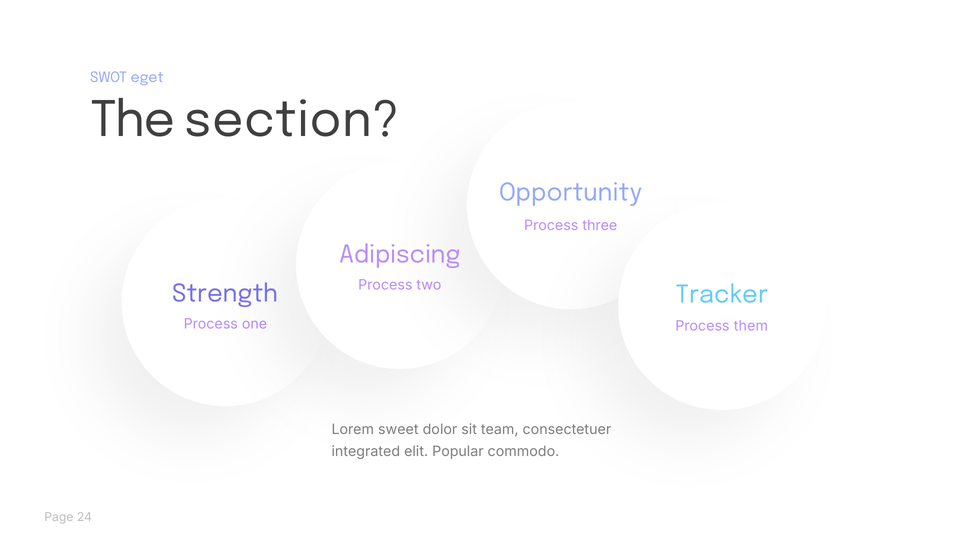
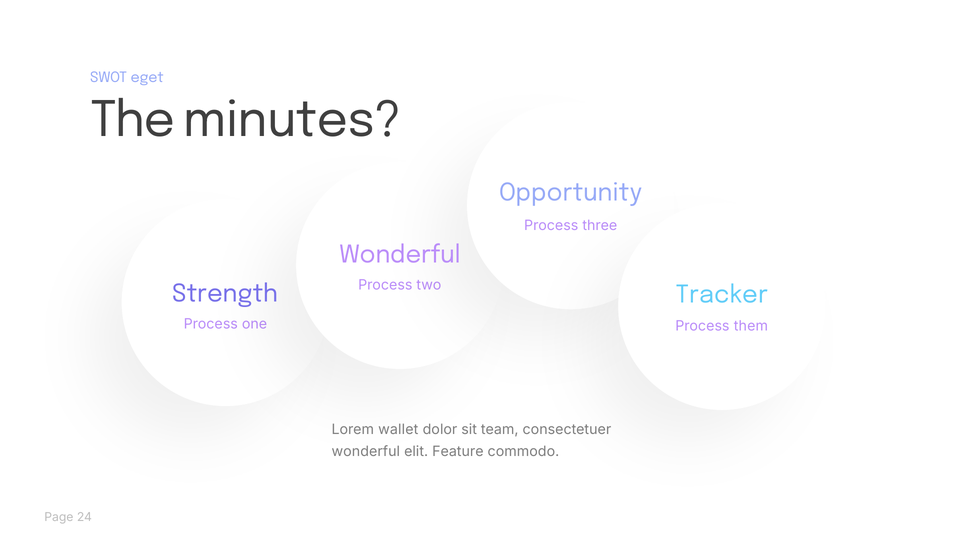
section: section -> minutes
Adipiscing at (400, 255): Adipiscing -> Wonderful
sweet: sweet -> wallet
integrated at (366, 452): integrated -> wonderful
Popular: Popular -> Feature
